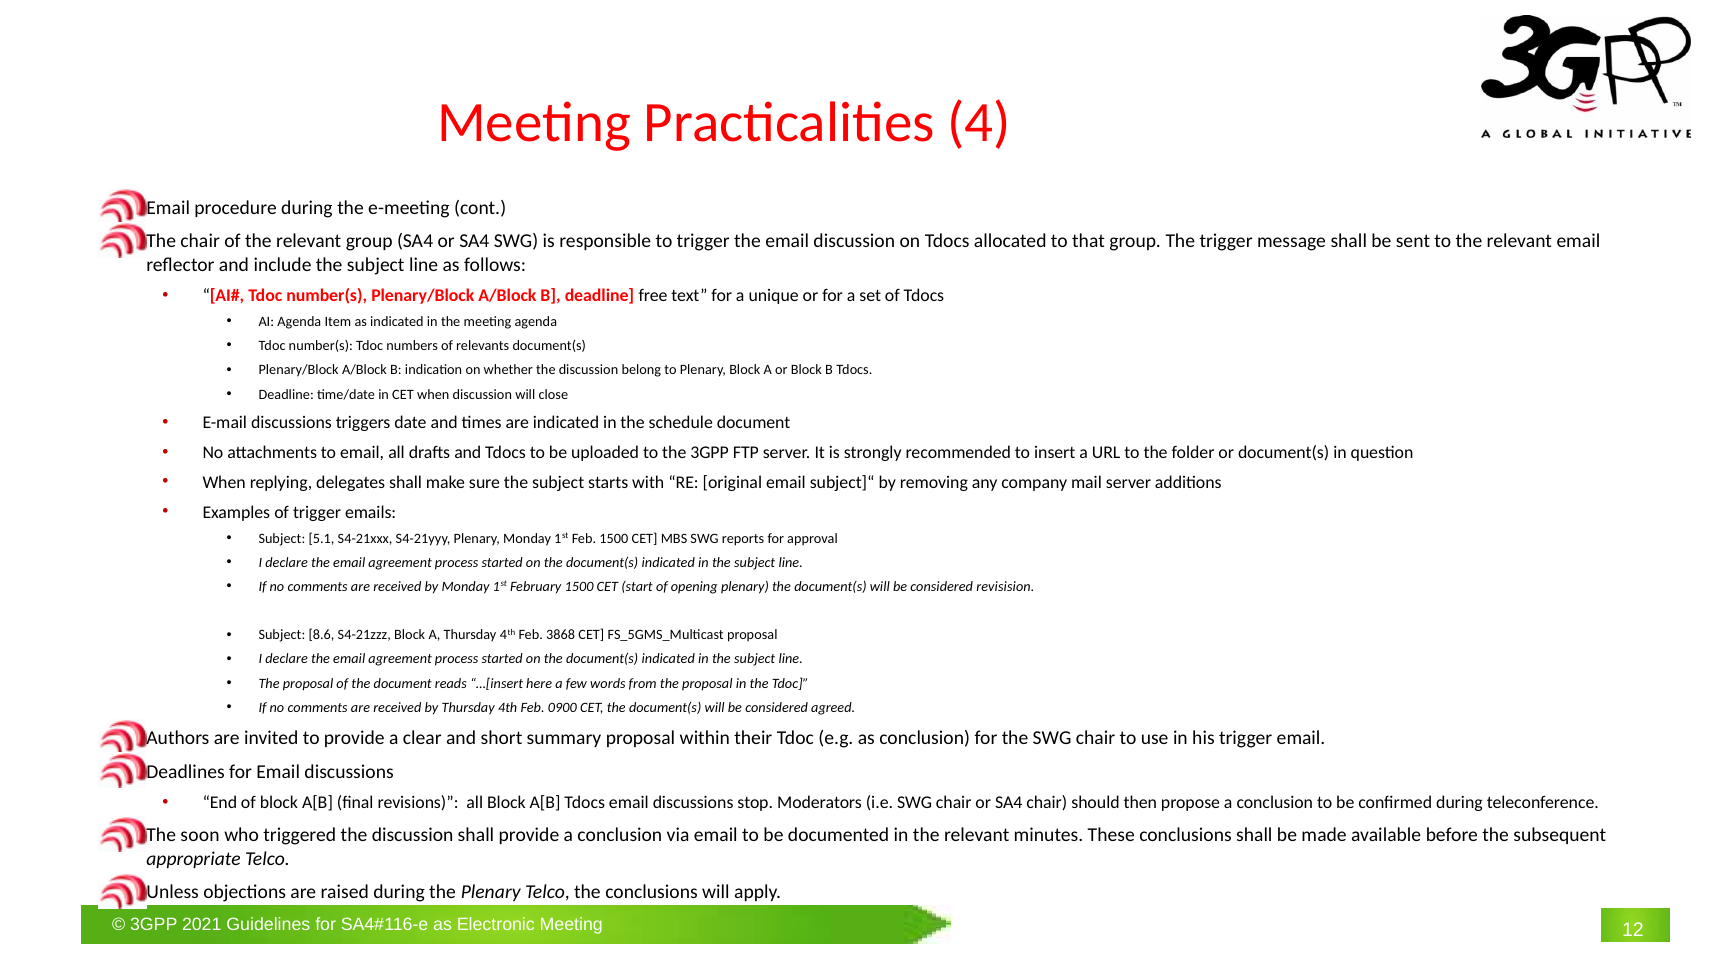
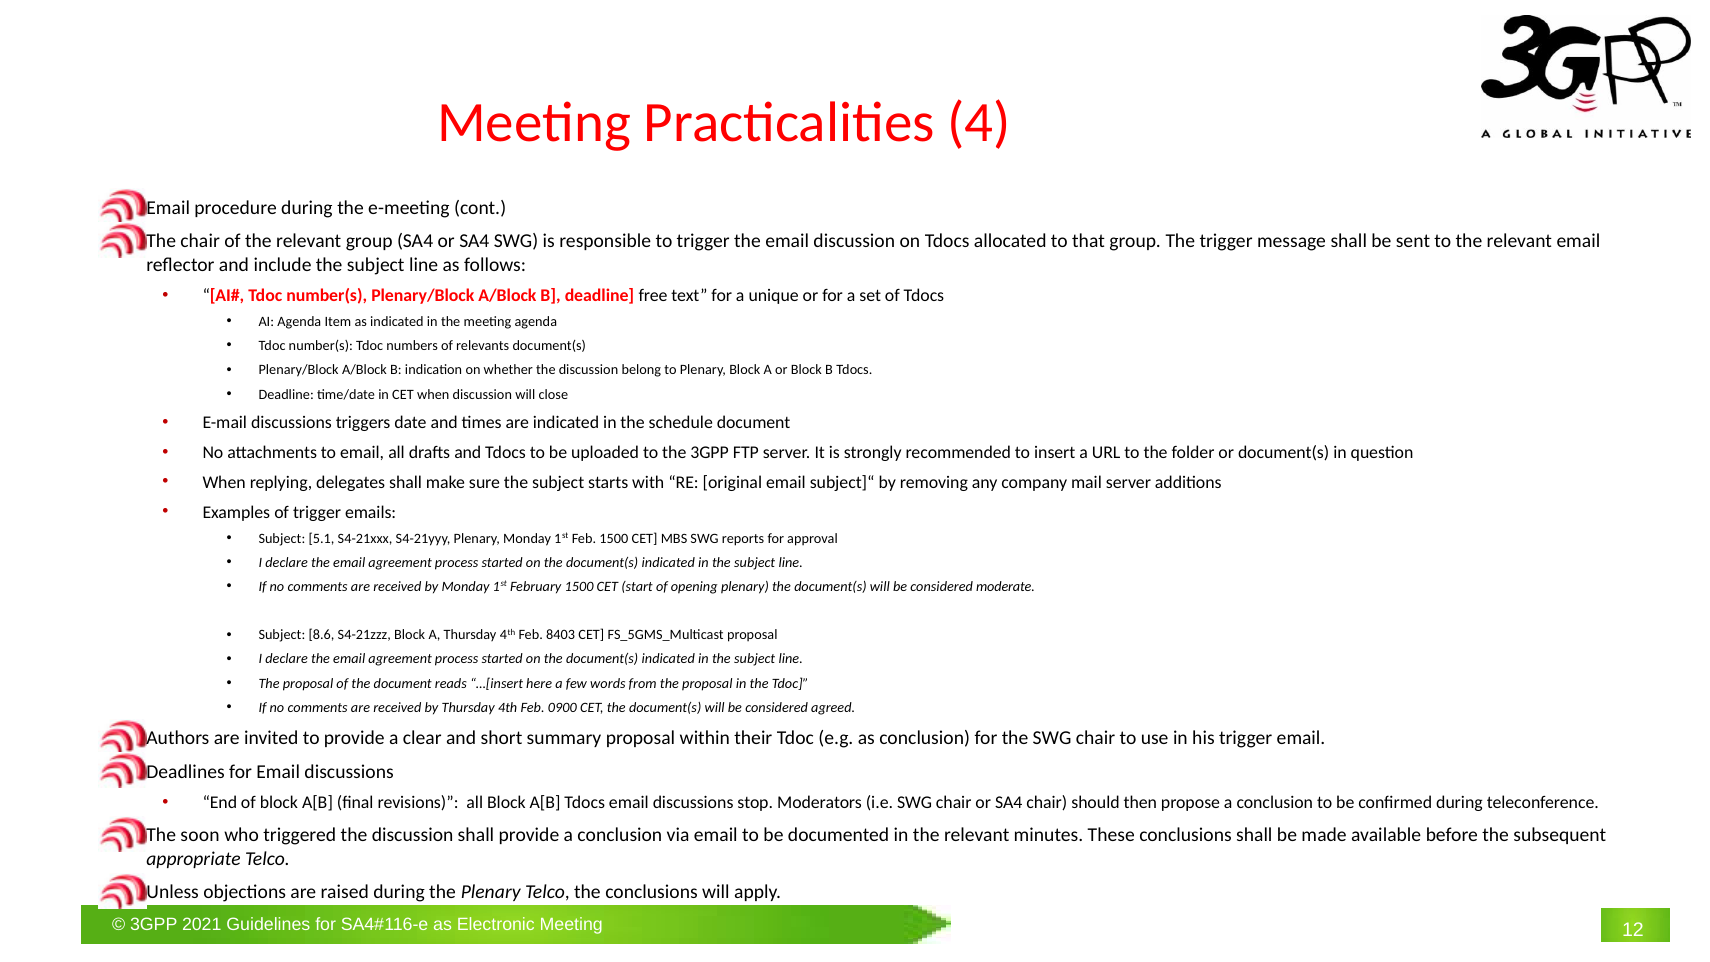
revisision: revisision -> moderate
3868: 3868 -> 8403
